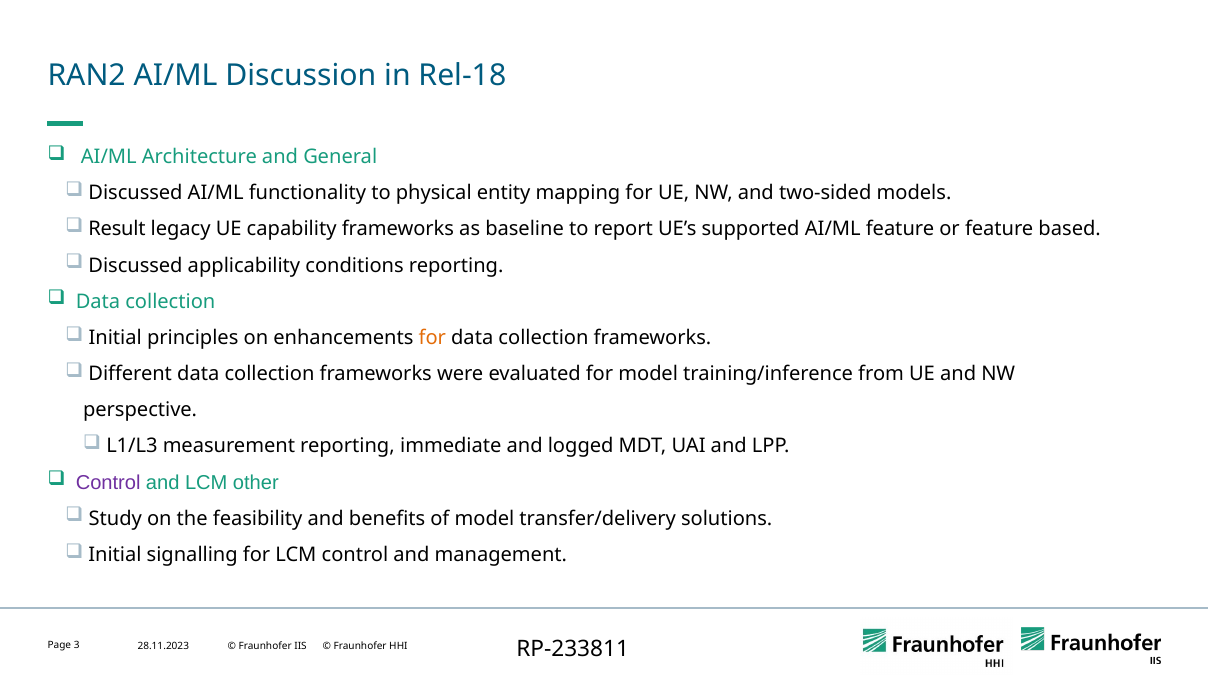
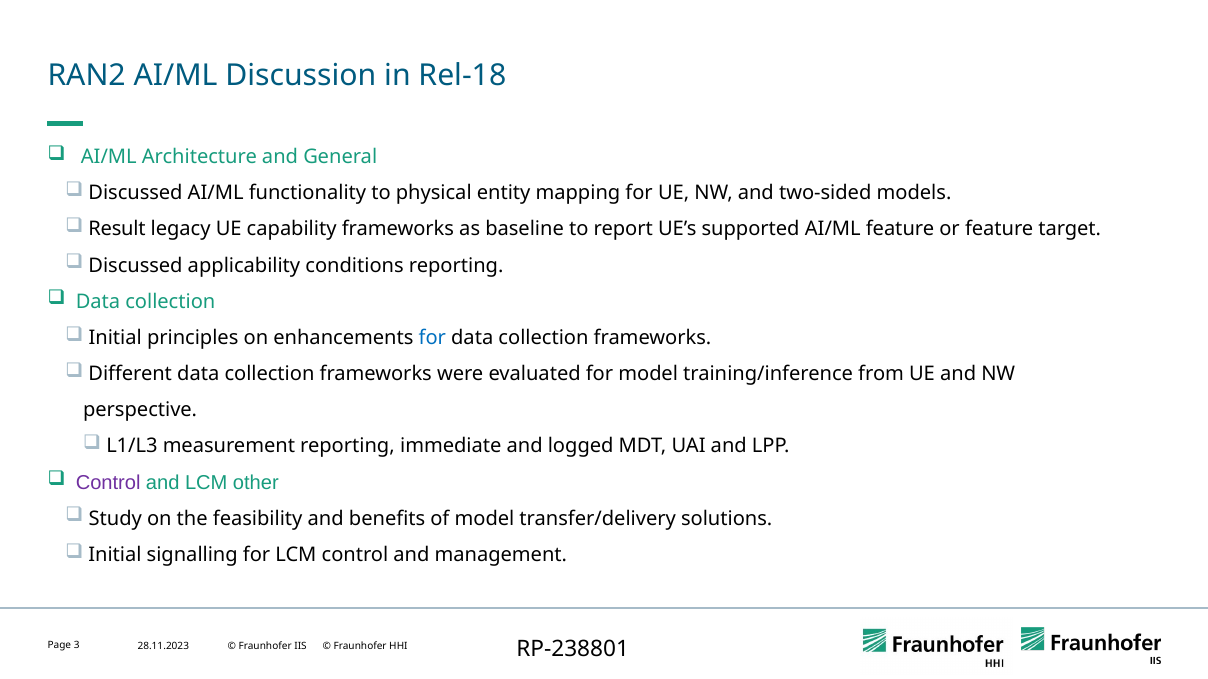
based: based -> target
for at (432, 338) colour: orange -> blue
RP-233811: RP-233811 -> RP-238801
